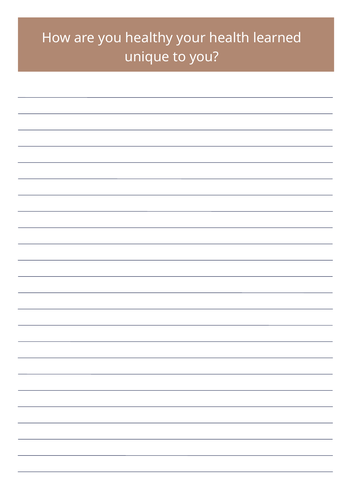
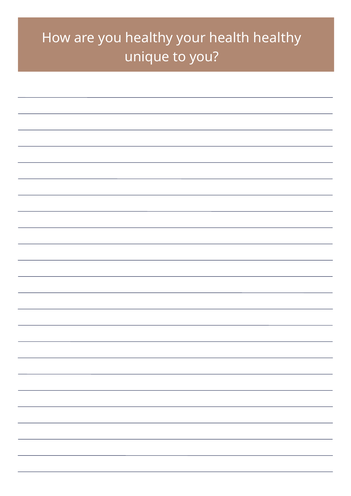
health learned: learned -> healthy
